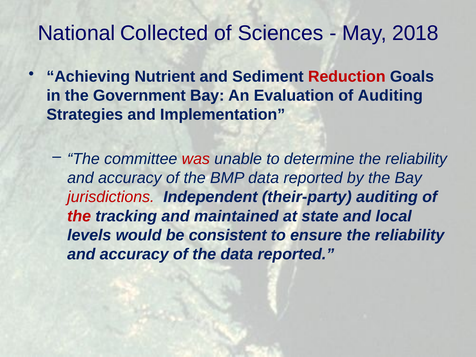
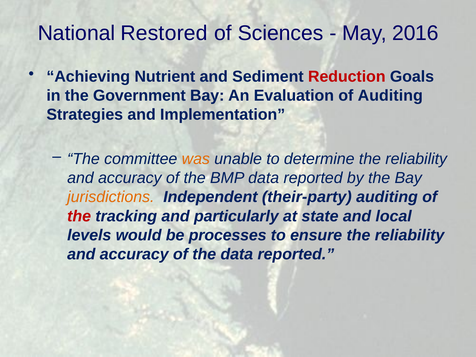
Collected: Collected -> Restored
2018: 2018 -> 2016
was colour: red -> orange
jurisdictions colour: red -> orange
maintained: maintained -> particularly
consistent: consistent -> processes
